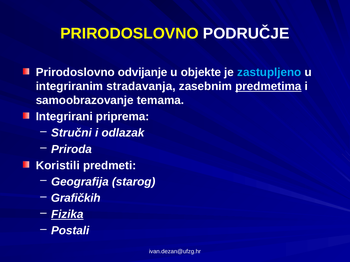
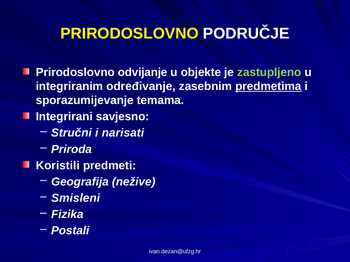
zastupljeno colour: light blue -> light green
stradavanja: stradavanja -> određivanje
samoobrazovanje: samoobrazovanje -> sporazumijevanje
priprema: priprema -> savjesno
odlazak: odlazak -> narisati
starog: starog -> nežive
Grafičkih: Grafičkih -> Smisleni
Fizika underline: present -> none
